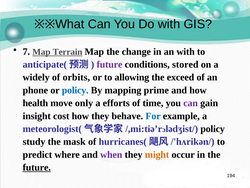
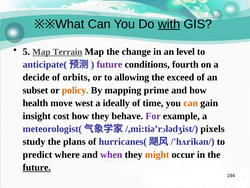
with at (169, 24) underline: none -> present
7: 7 -> 5
an with: with -> level
stored: stored -> fourth
widely: widely -> decide
phone: phone -> subset
policy at (75, 90) colour: blue -> orange
only: only -> west
efforts: efforts -> ideally
can at (191, 103) colour: purple -> orange
For colour: blue -> purple
policy at (213, 129): policy -> pixels
mask: mask -> plans
